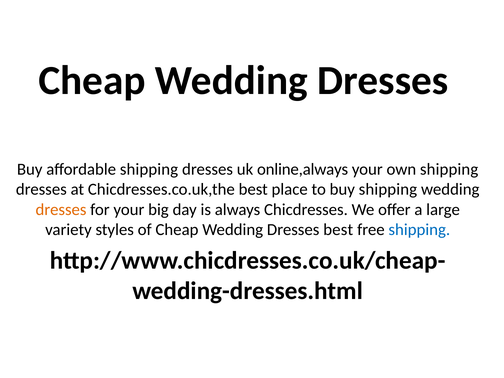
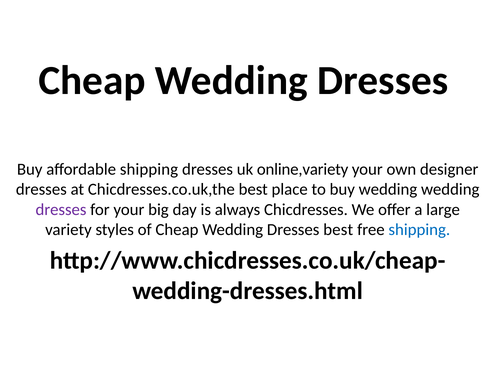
online,always: online,always -> online,variety
own shipping: shipping -> designer
buy shipping: shipping -> wedding
dresses at (61, 210) colour: orange -> purple
